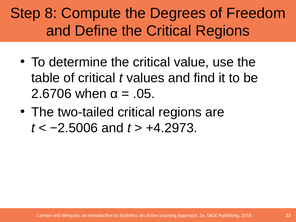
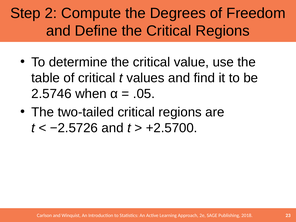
8: 8 -> 2
2.6706: 2.6706 -> 2.5746
−2.5006: −2.5006 -> −2.5726
+4.2973: +4.2973 -> +2.5700
